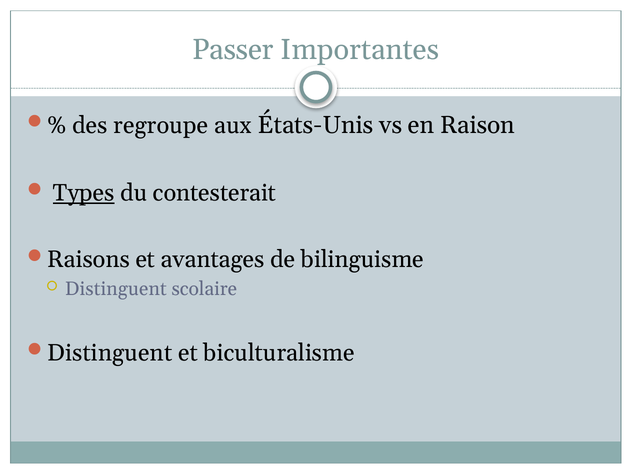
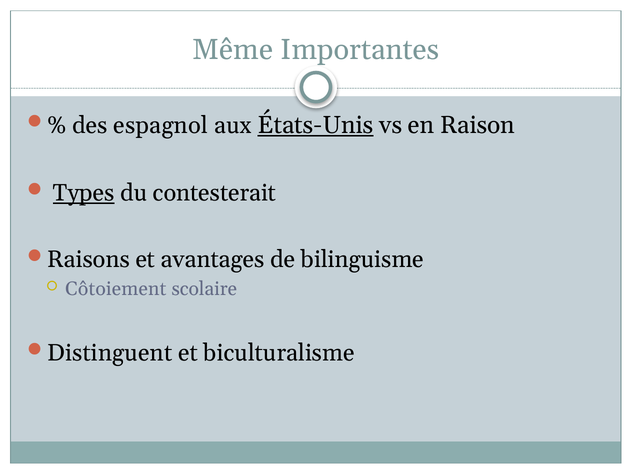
Passer: Passer -> Même
regroupe: regroupe -> espagnol
États-Unis underline: none -> present
Distinguent at (116, 289): Distinguent -> Côtoiement
